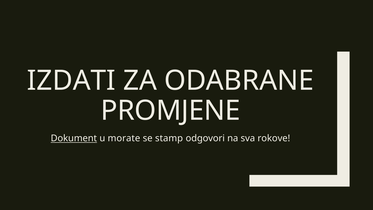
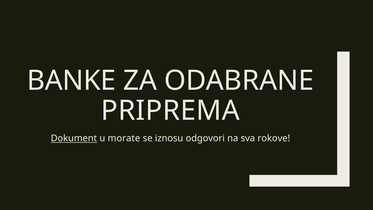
IZDATI: IZDATI -> BANKE
PROMJENE: PROMJENE -> PRIPREMA
stamp: stamp -> iznosu
